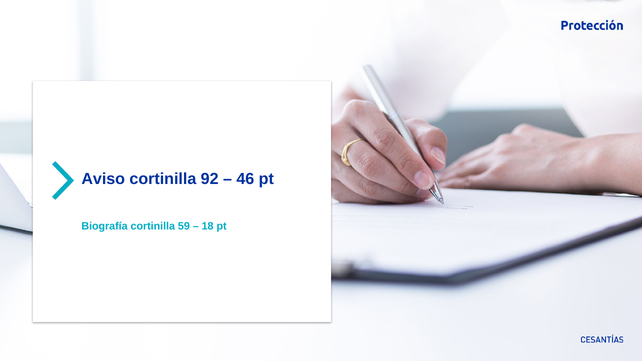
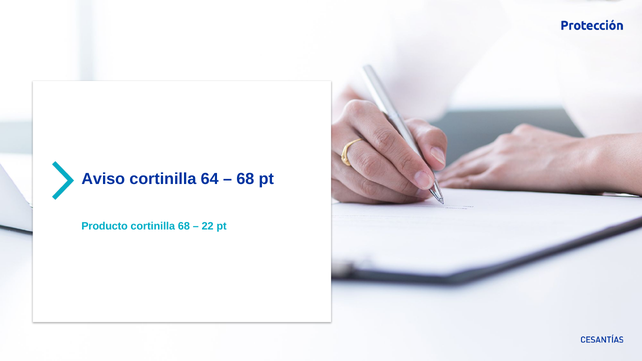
92: 92 -> 64
46 at (245, 179): 46 -> 68
Biografía: Biografía -> Producto
cortinilla 59: 59 -> 68
18: 18 -> 22
